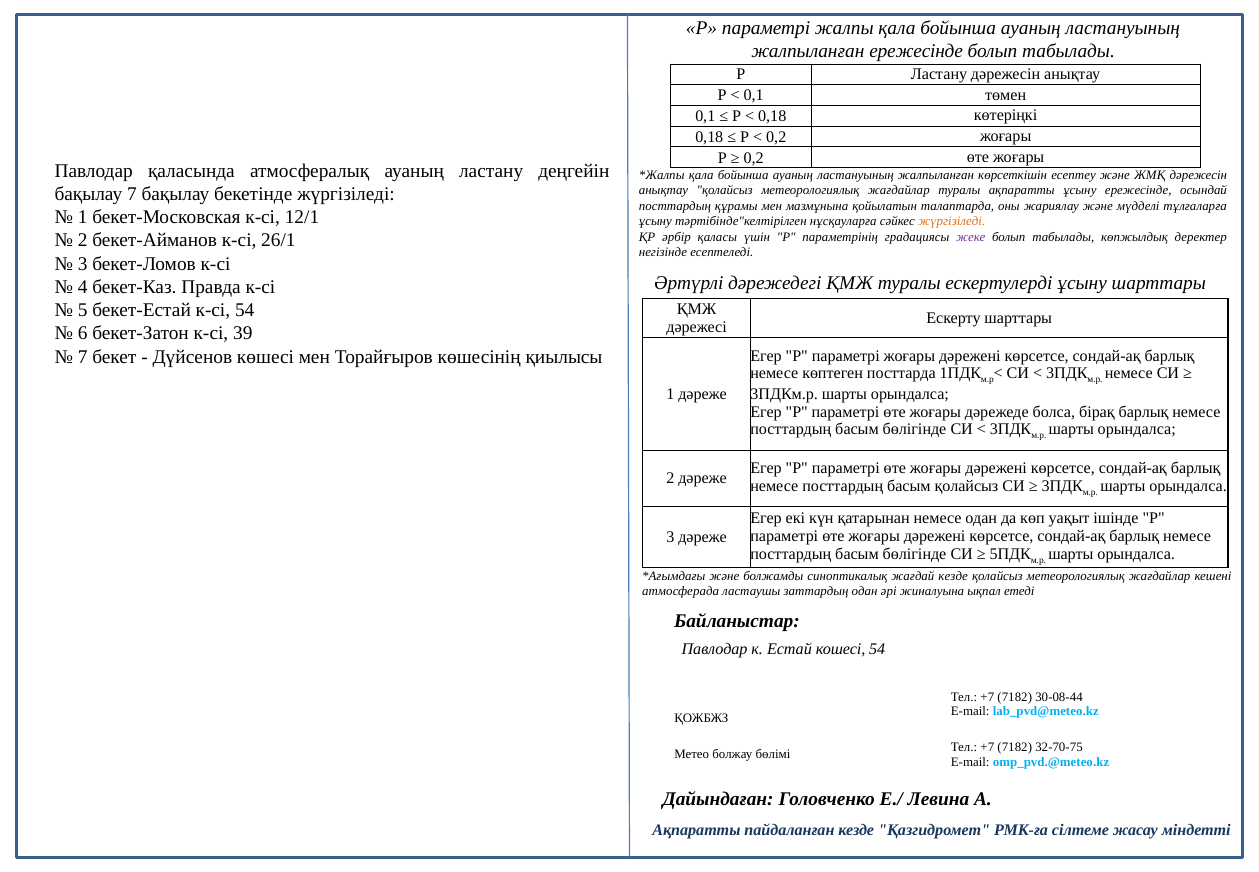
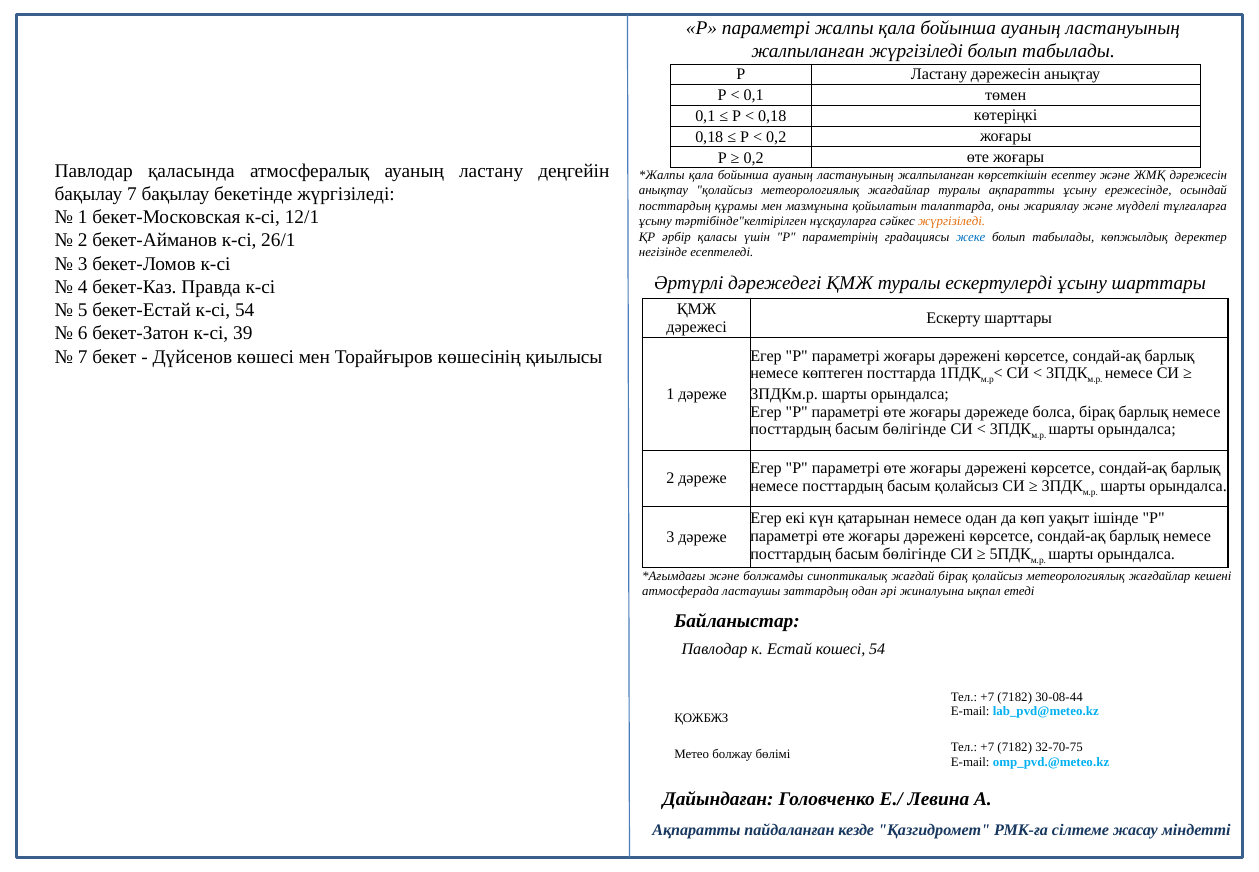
жалпыланған ережесінде: ережесінде -> жүргізіледі
жеке colour: purple -> blue
жағдай кезде: кезде -> бірақ
